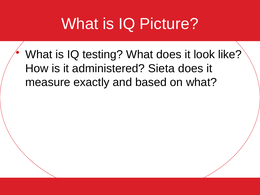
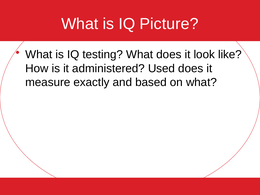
Sieta: Sieta -> Used
